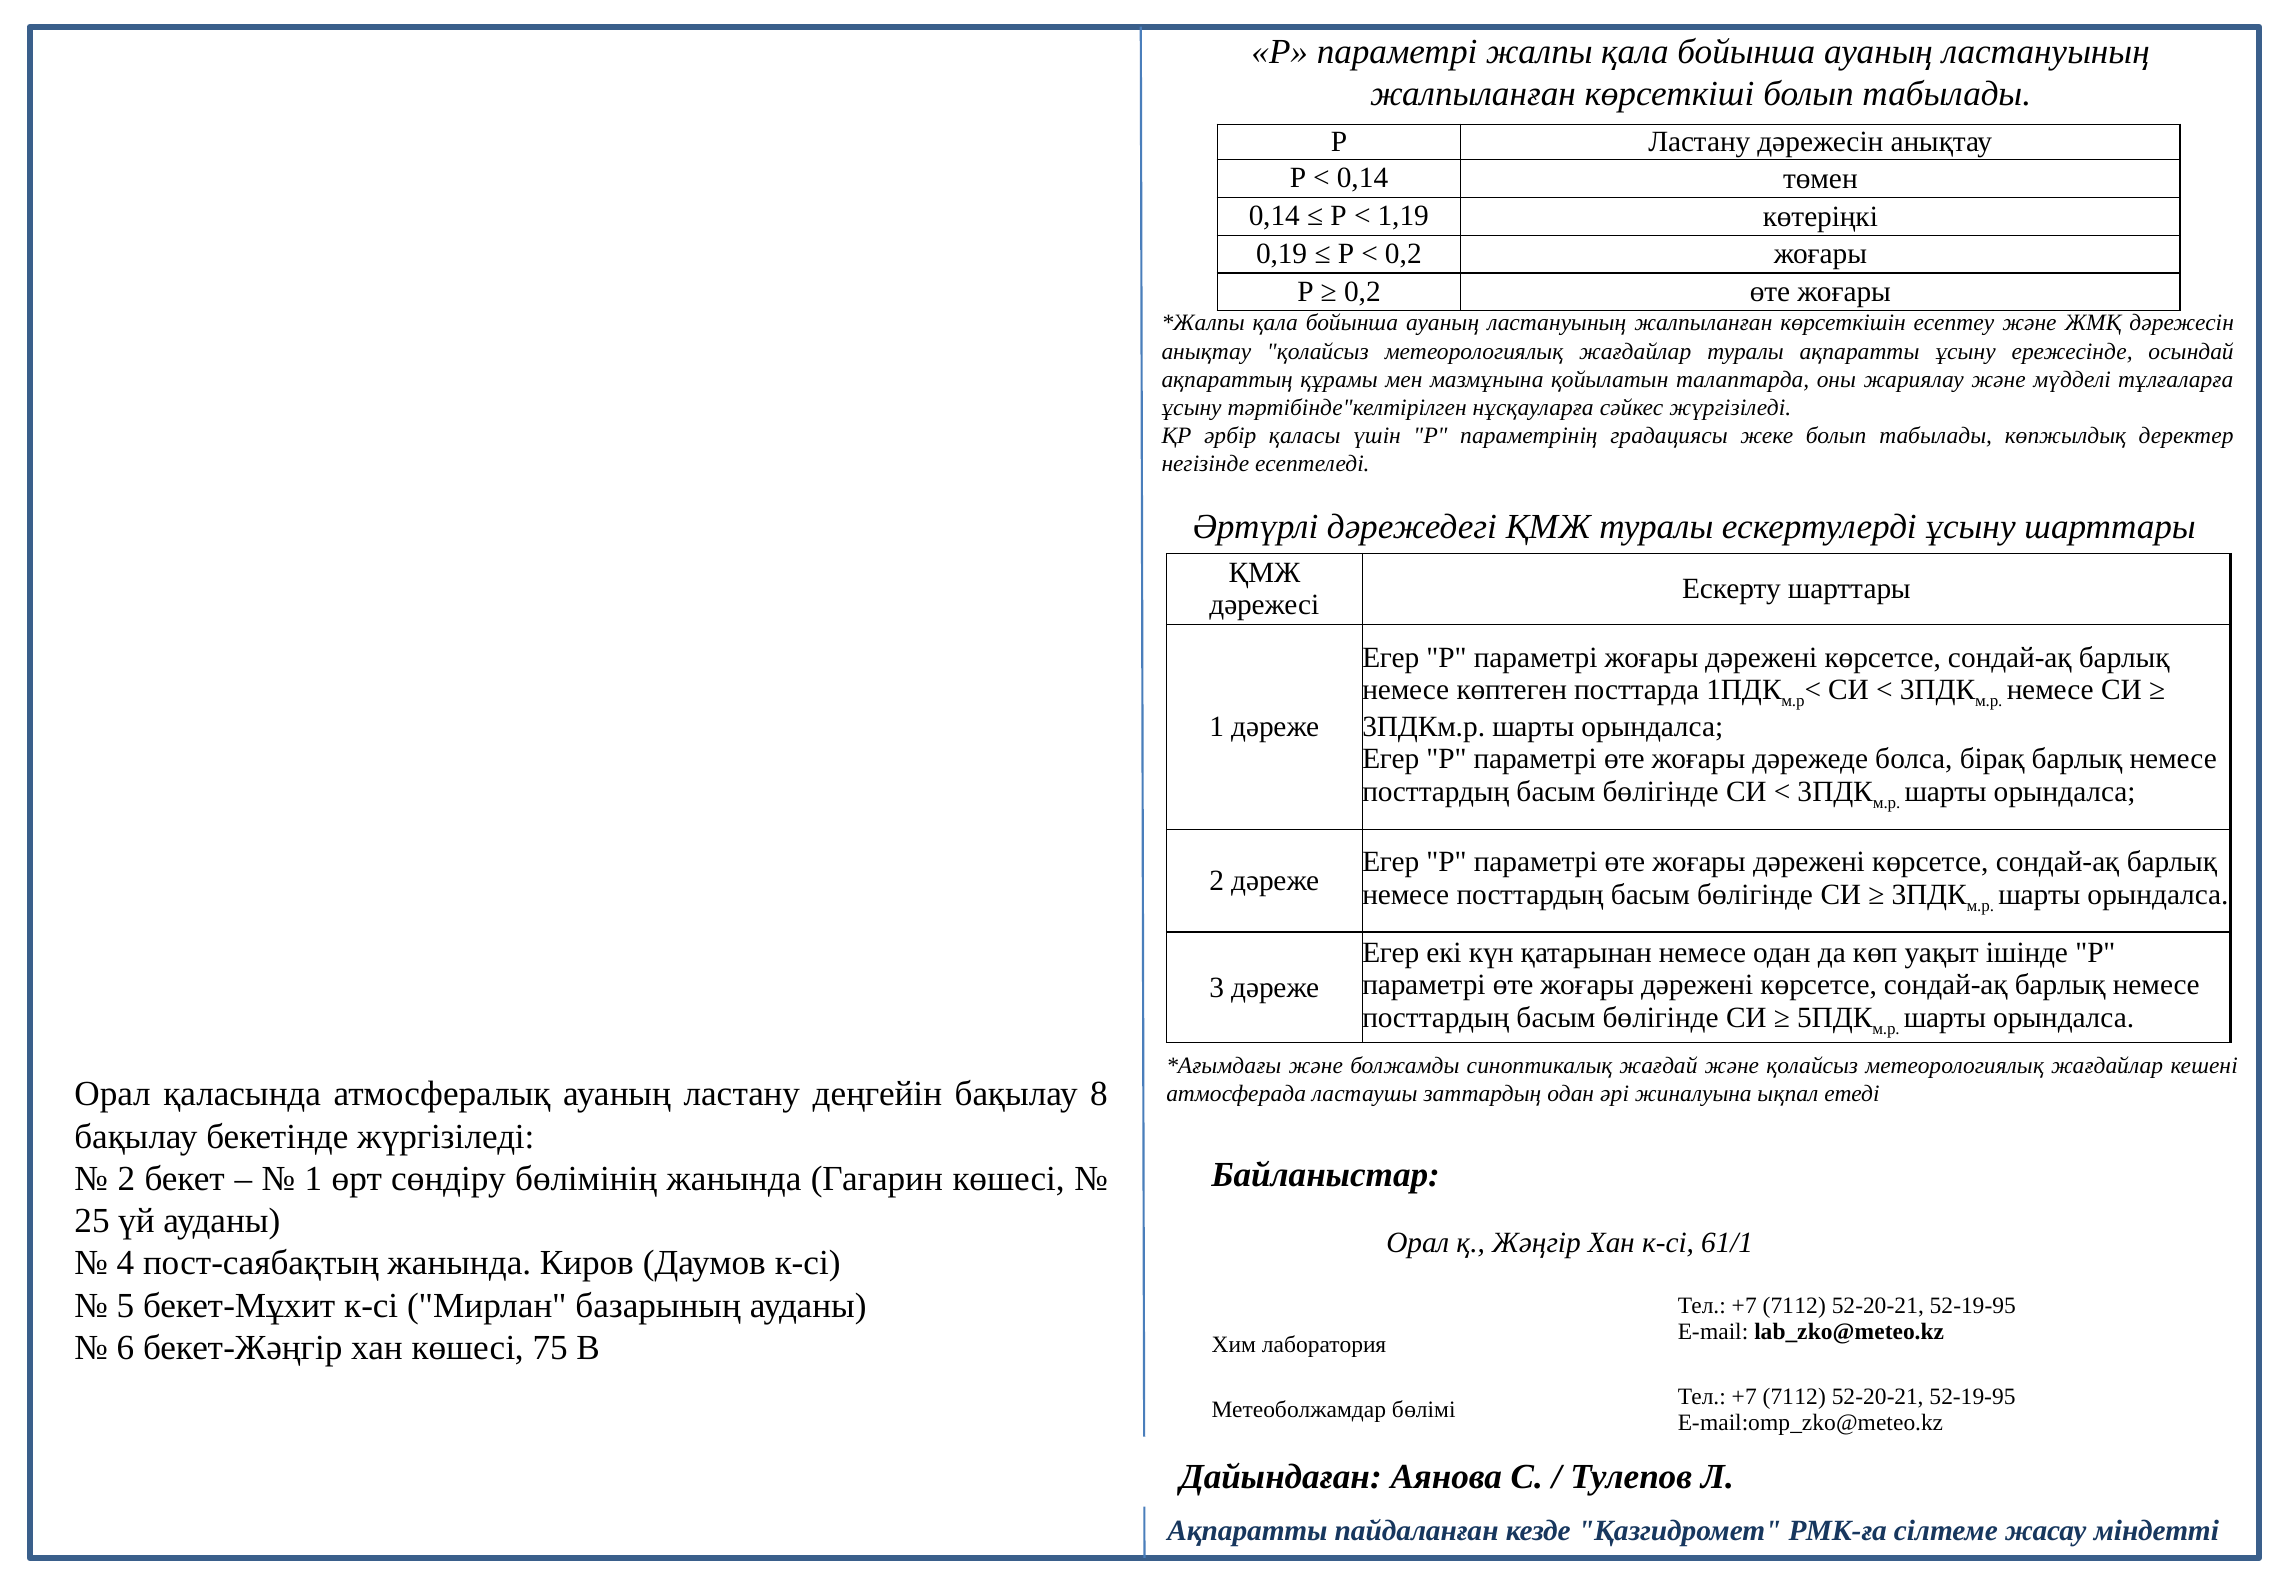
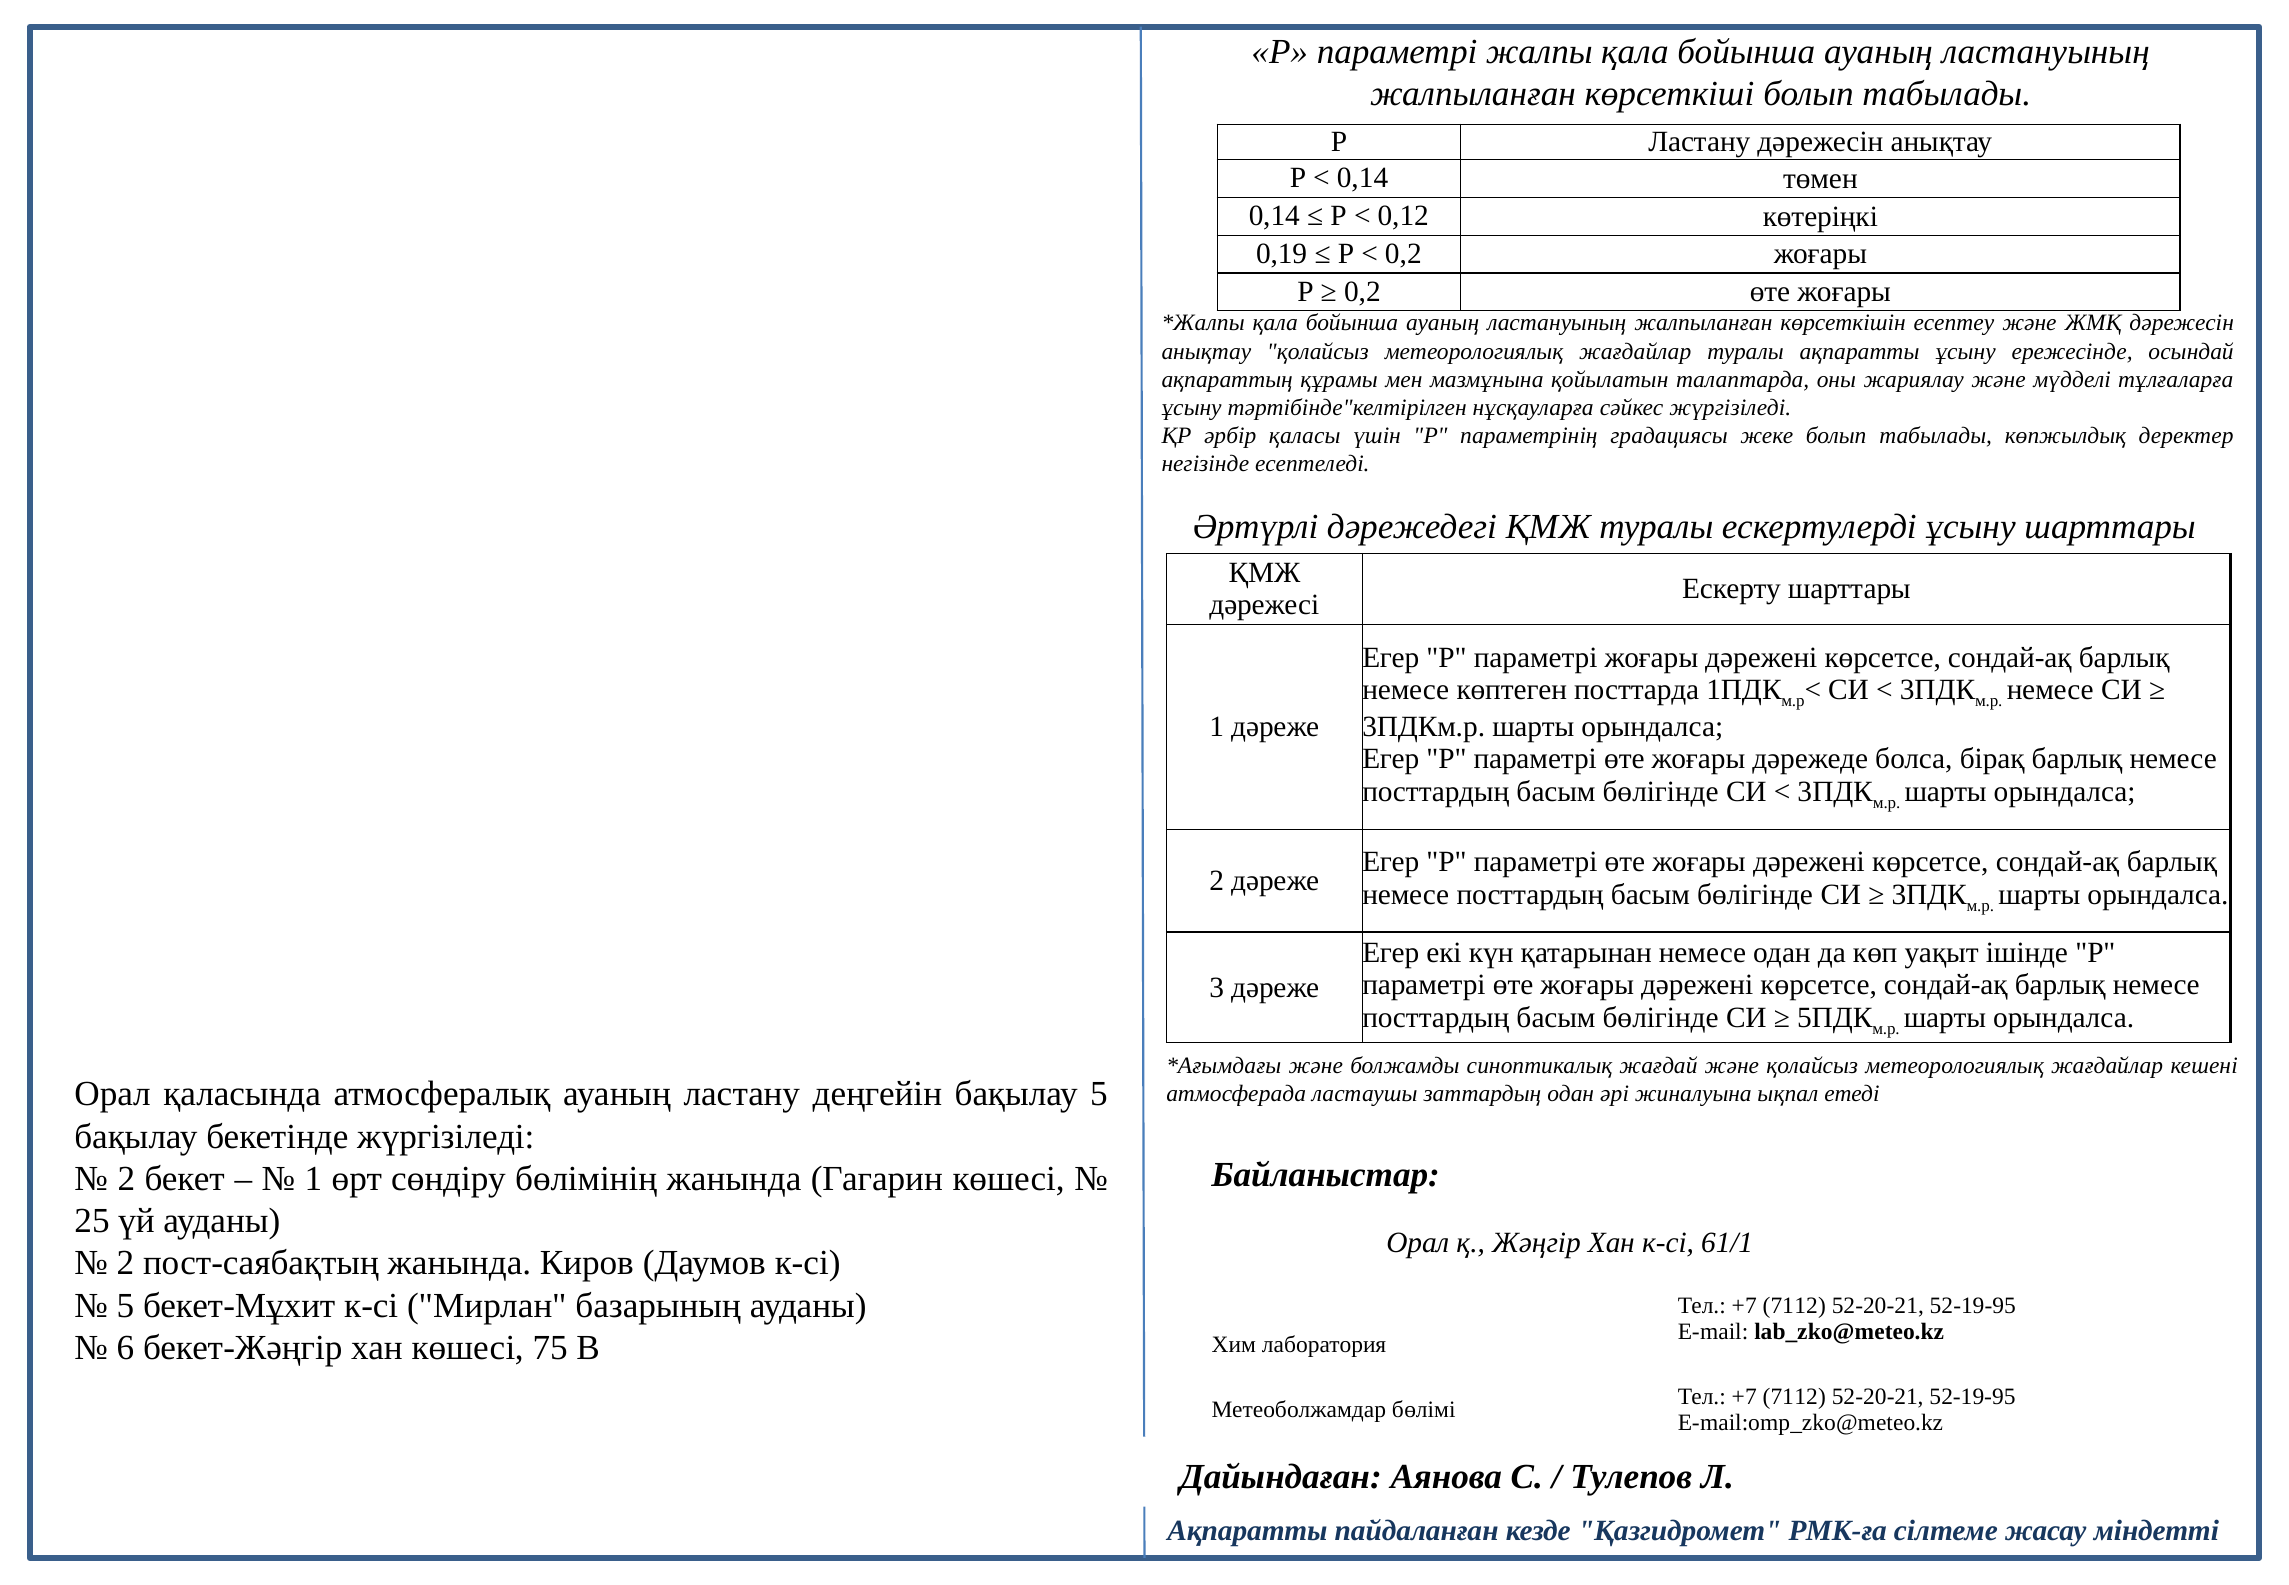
1,19: 1,19 -> 0,12
бақылау 8: 8 -> 5
4 at (126, 1263): 4 -> 2
